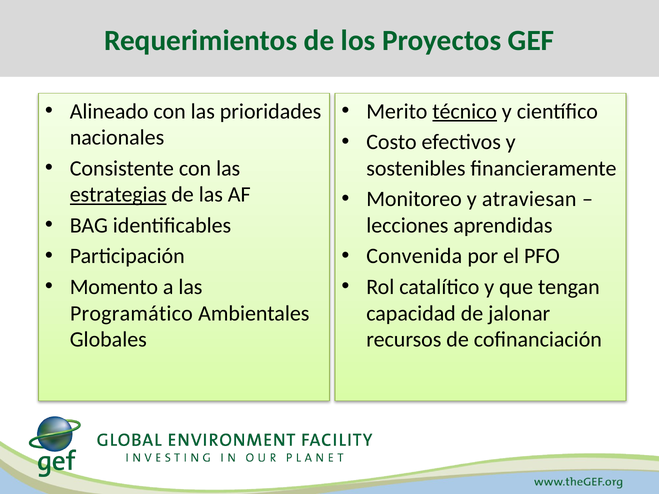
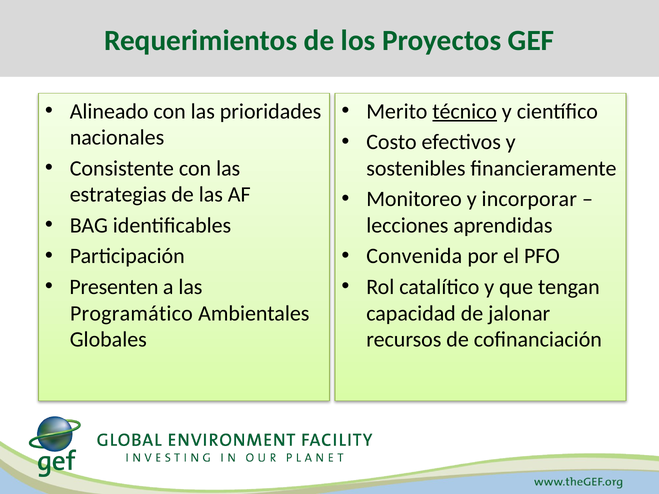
estrategias underline: present -> none
atraviesan: atraviesan -> incorporar
Momento: Momento -> Presenten
